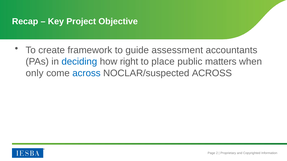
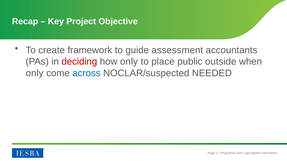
deciding colour: blue -> red
how right: right -> only
matters: matters -> outside
NOCLAR/suspected ACROSS: ACROSS -> NEEDED
